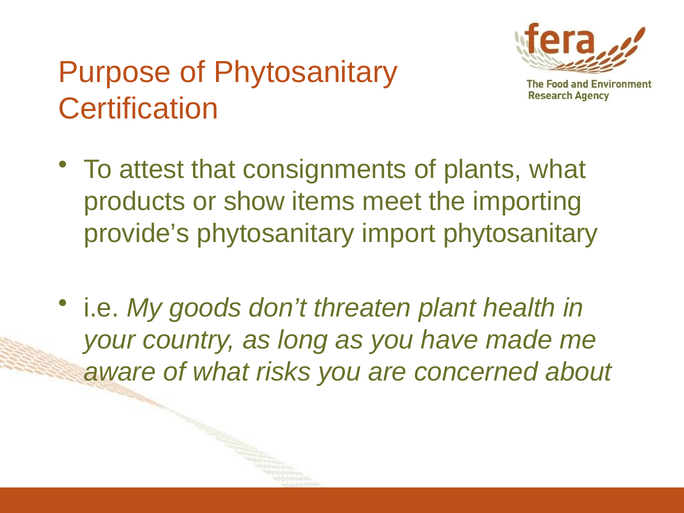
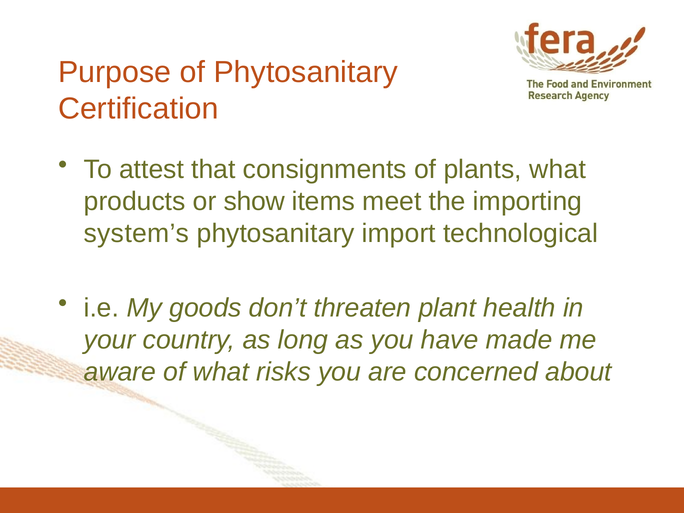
provide’s: provide’s -> system’s
import phytosanitary: phytosanitary -> technological
